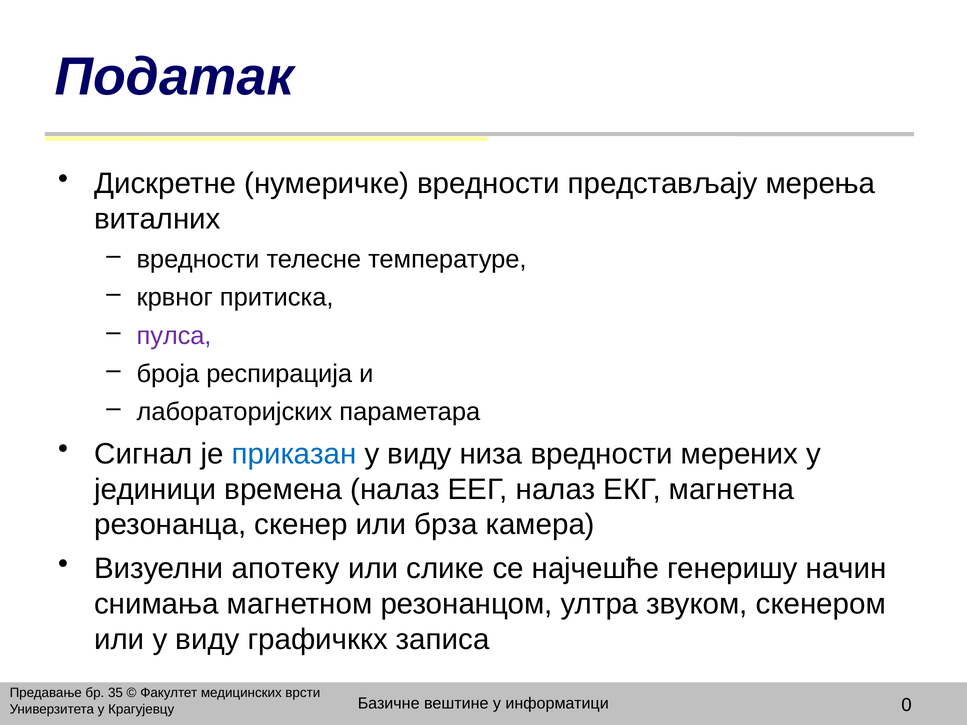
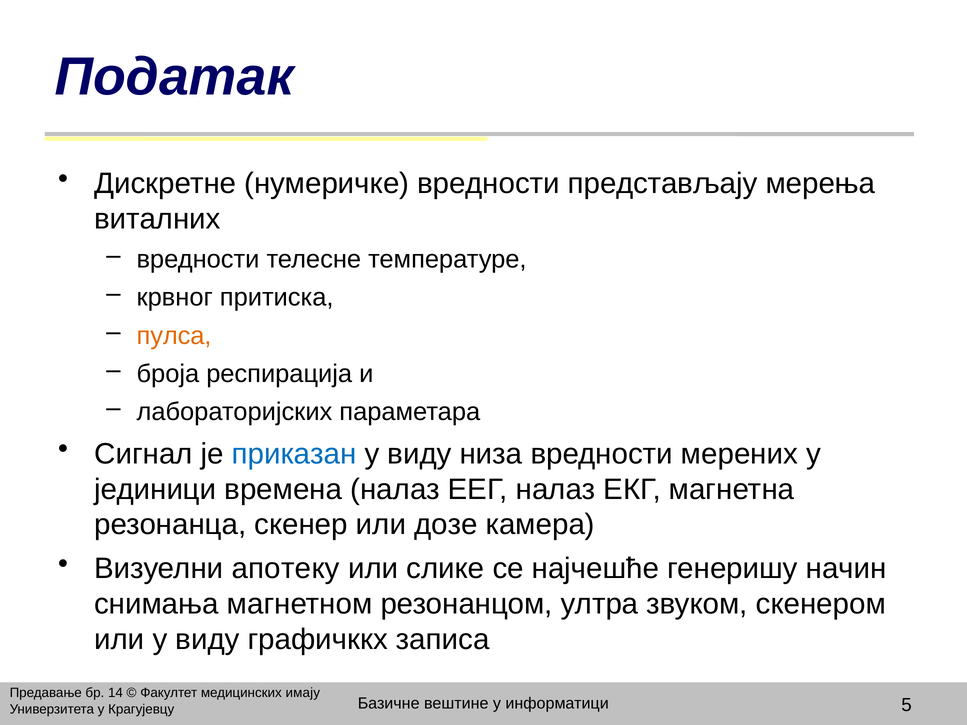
пулса colour: purple -> orange
брза: брза -> дозе
35: 35 -> 14
врсти: врсти -> имају
0: 0 -> 5
